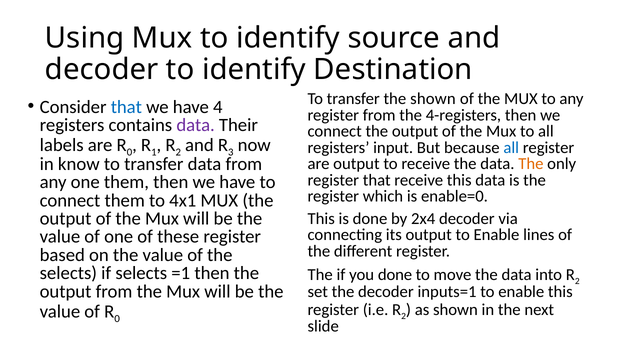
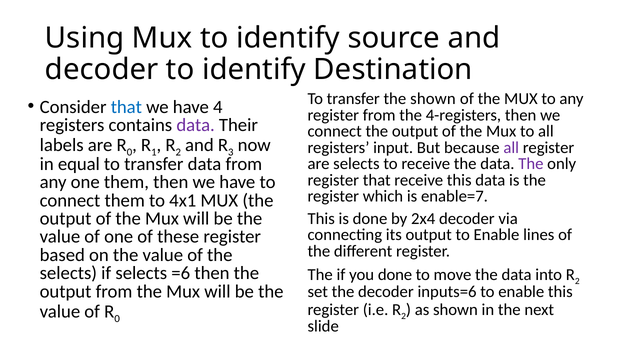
all at (511, 148) colour: blue -> purple
know: know -> equal
are output: output -> selects
The at (531, 164) colour: orange -> purple
enable=0: enable=0 -> enable=7
=1: =1 -> =6
inputs=1: inputs=1 -> inputs=6
